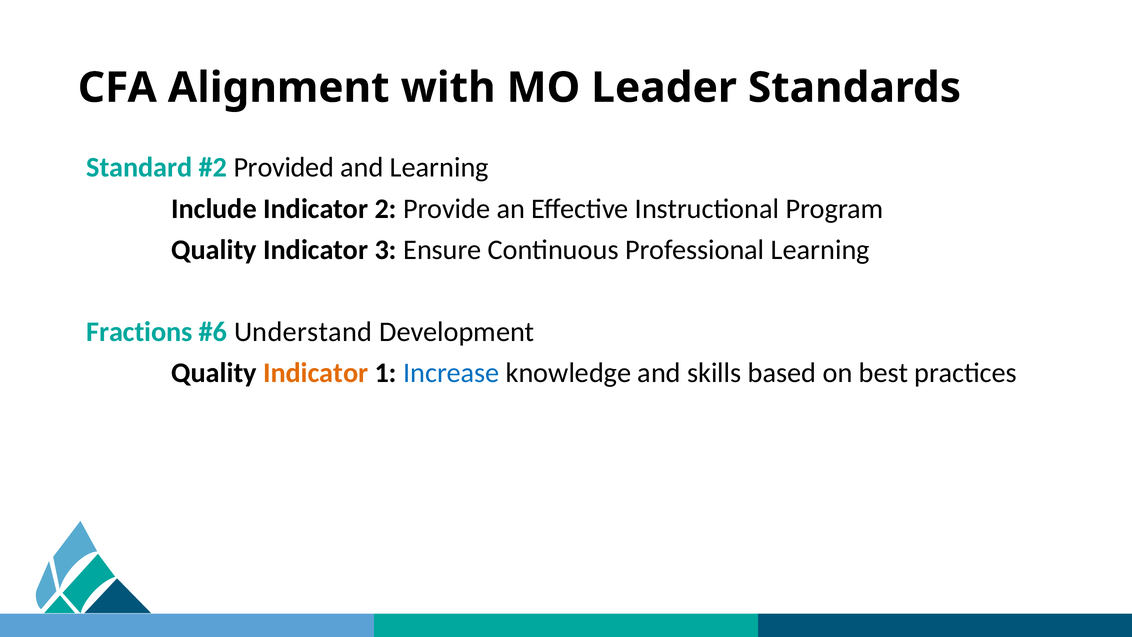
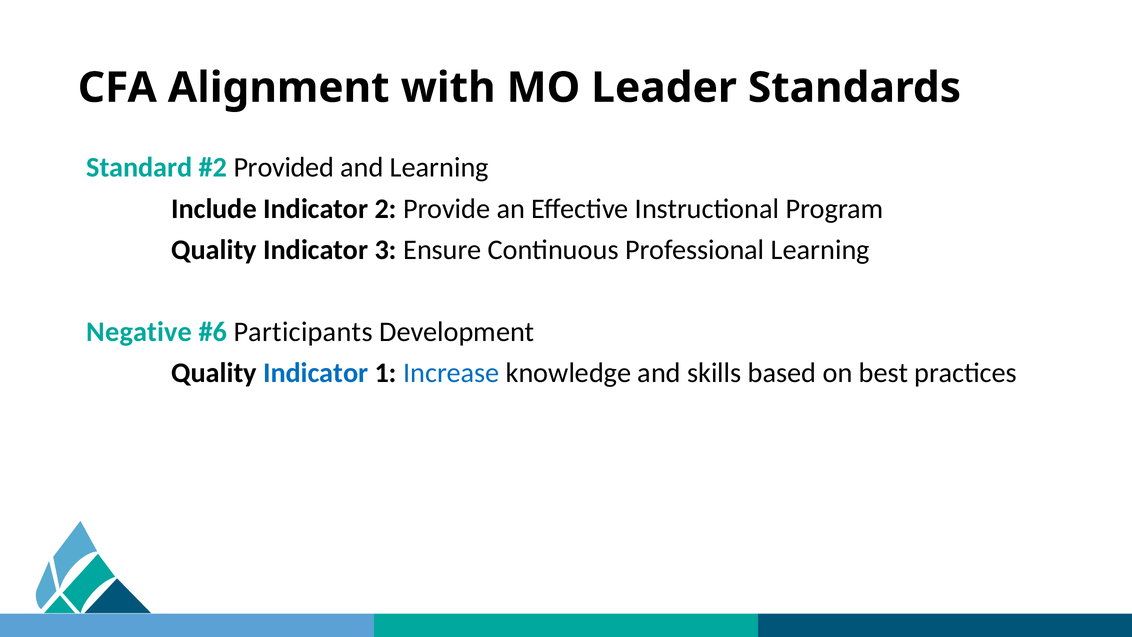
Fractions: Fractions -> Negative
Understand: Understand -> Participants
Indicator at (316, 373) colour: orange -> blue
